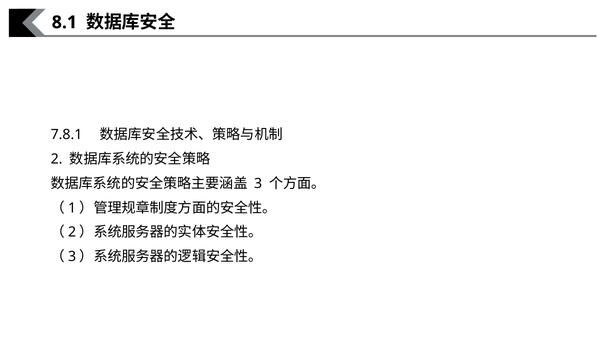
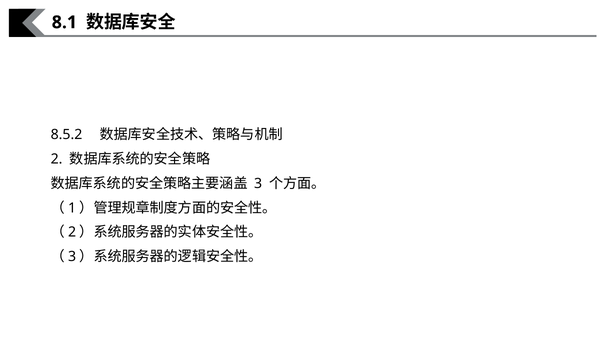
7.8.1: 7.8.1 -> 8.5.2
